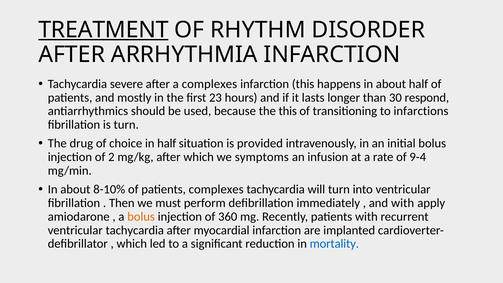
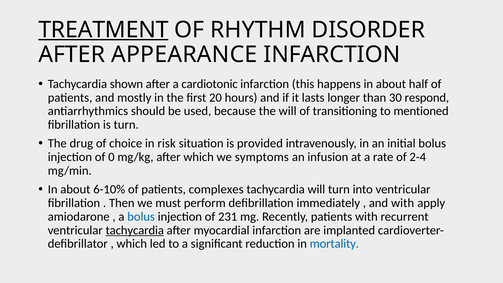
ARRHYTHMIA: ARRHYTHMIA -> APPEARANCE
severe: severe -> shown
a complexes: complexes -> cardiotonic
23: 23 -> 20
the this: this -> will
infarctions: infarctions -> mentioned
in half: half -> risk
2: 2 -> 0
9-4: 9-4 -> 2-4
8-10%: 8-10% -> 6-10%
bolus at (141, 217) colour: orange -> blue
360: 360 -> 231
tachycardia at (135, 230) underline: none -> present
